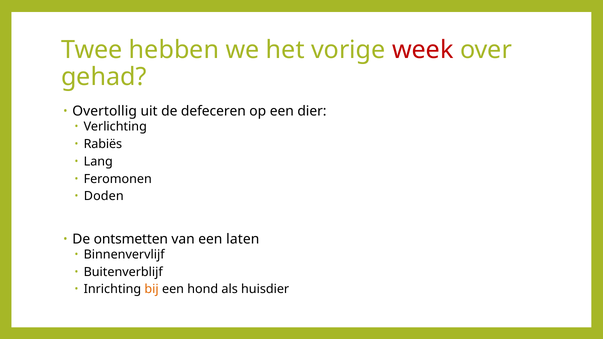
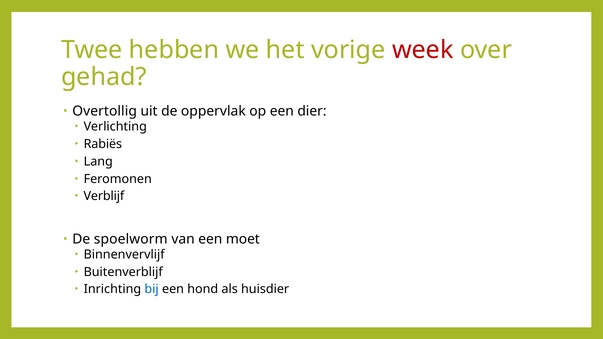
defeceren: defeceren -> oppervlak
Doden: Doden -> Verblijf
ontsmetten: ontsmetten -> spoelworm
laten: laten -> moet
bij colour: orange -> blue
